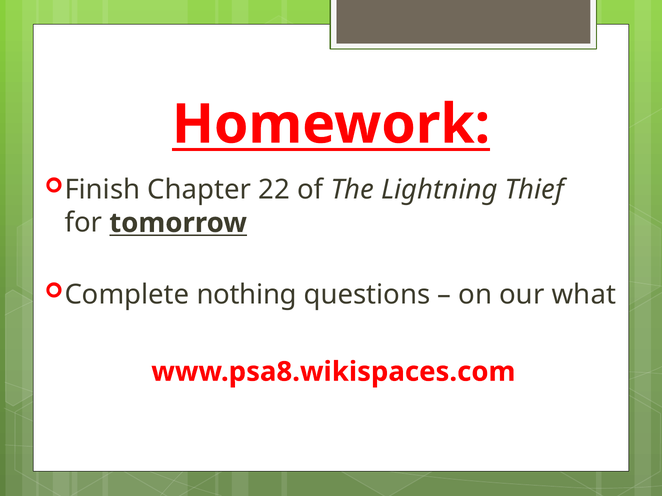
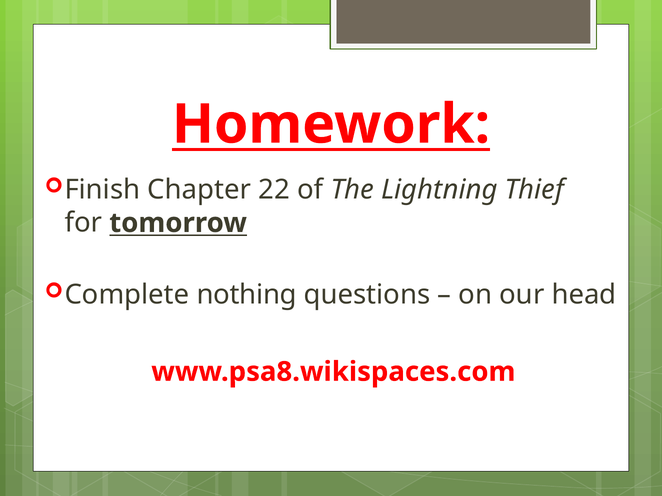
what: what -> head
